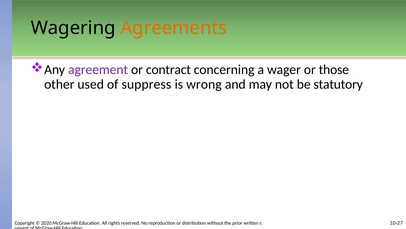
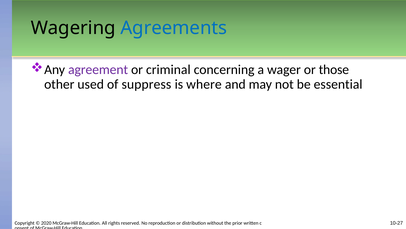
Agreements colour: orange -> blue
contract: contract -> criminal
wrong: wrong -> where
statutory: statutory -> essential
